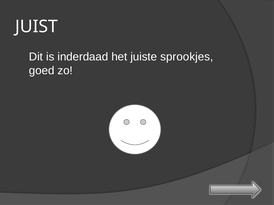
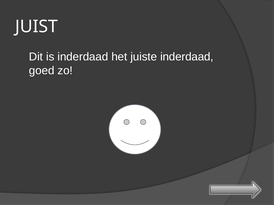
juiste sprookjes: sprookjes -> inderdaad
